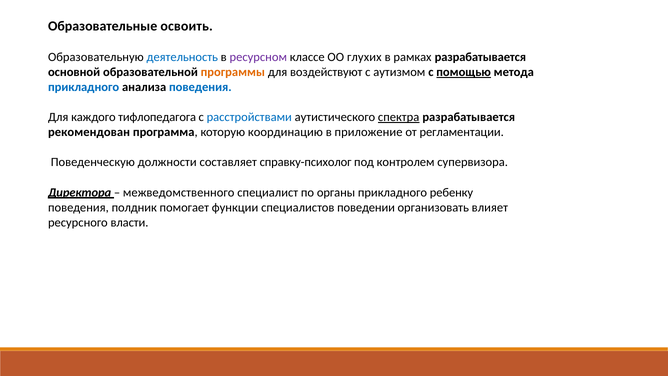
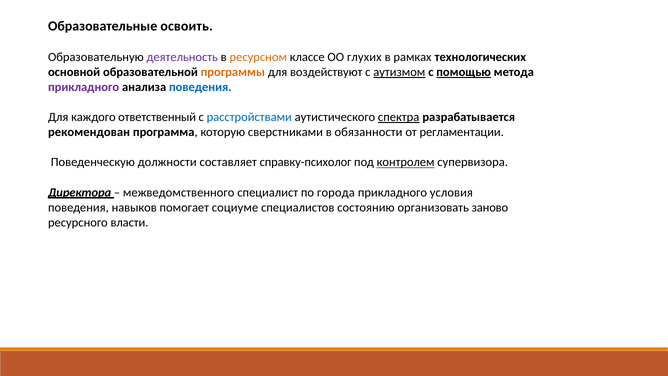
деятельность colour: blue -> purple
ресурсном colour: purple -> orange
рамках разрабатывается: разрабатывается -> технологических
аутизмом underline: none -> present
прикладного at (84, 87) colour: blue -> purple
тифлопедагога: тифлопедагога -> ответственный
координацию: координацию -> сверстниками
приложение: приложение -> обязанности
контролем underline: none -> present
органы: органы -> города
ребенку: ребенку -> условия
полдник: полдник -> навыков
функции: функции -> социуме
поведении: поведении -> состоянию
влияет: влияет -> заново
